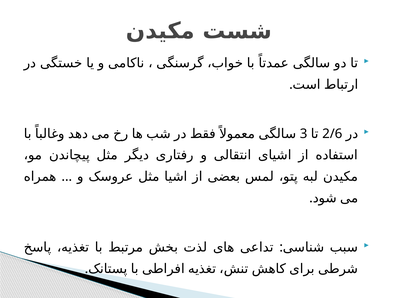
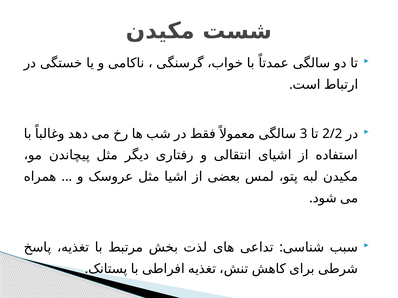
2/6: 2/6 -> 2/2
